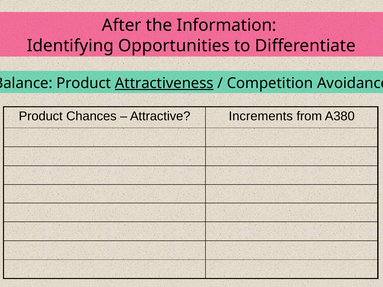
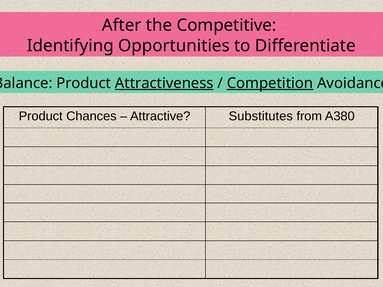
Information: Information -> Competitive
Competition underline: none -> present
Increments: Increments -> Substitutes
